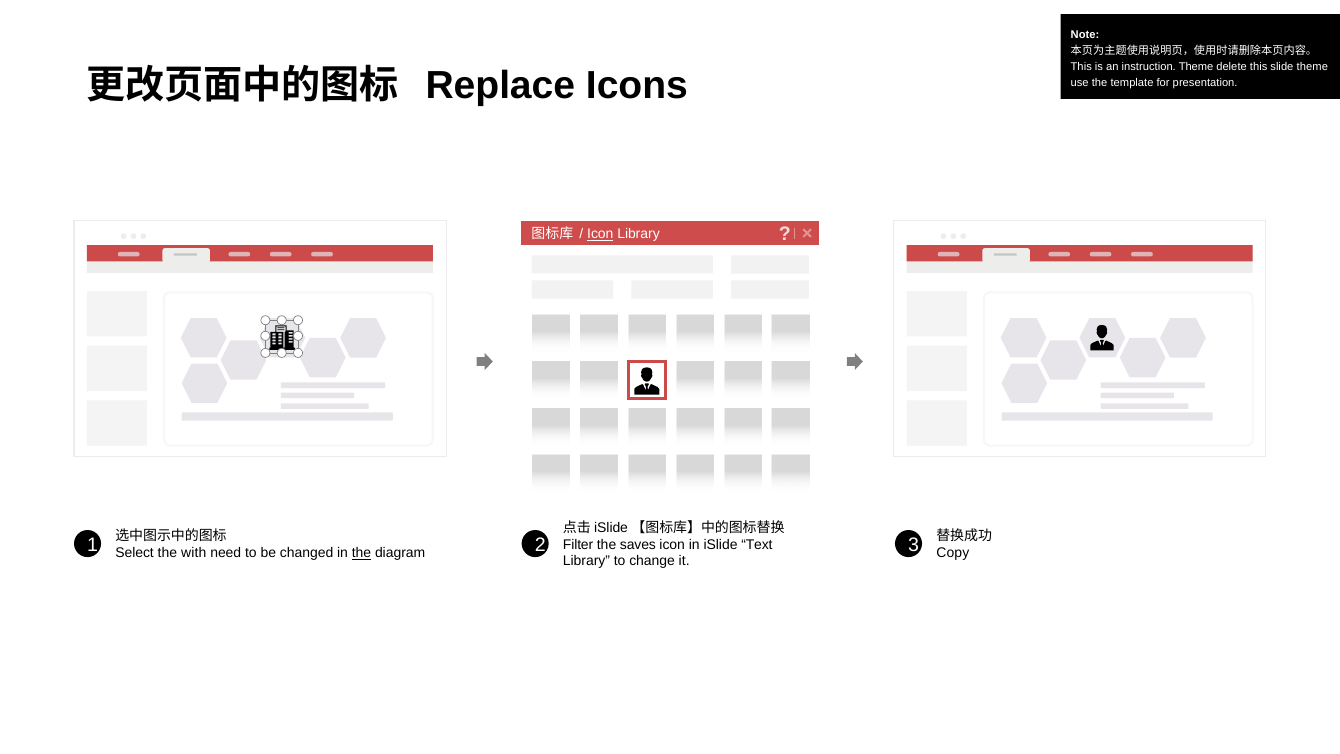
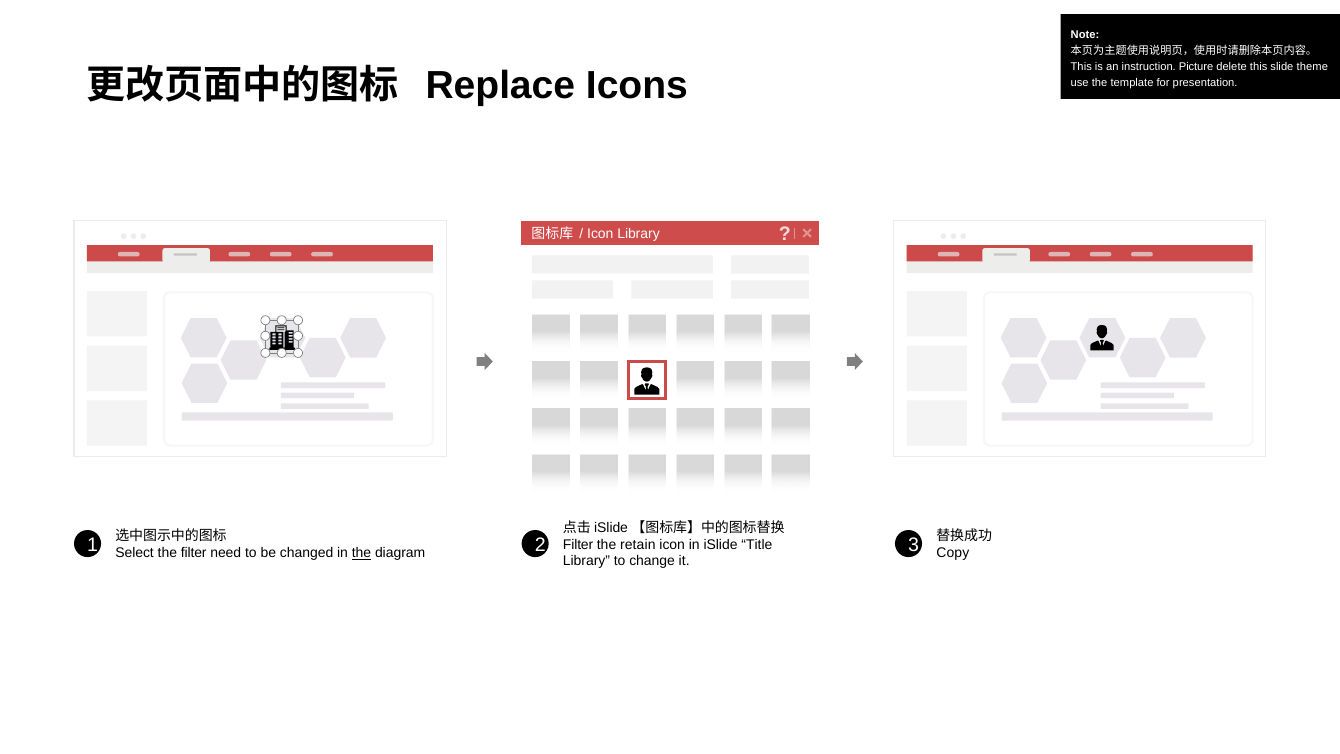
instruction Theme: Theme -> Picture
Icon at (600, 234) underline: present -> none
saves: saves -> retain
Text: Text -> Title
the with: with -> filter
